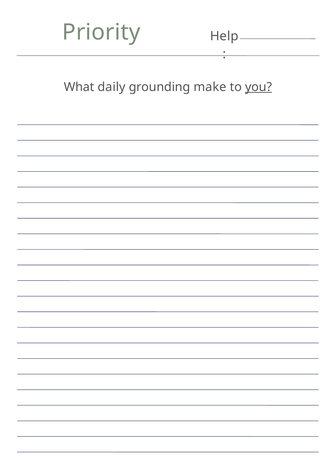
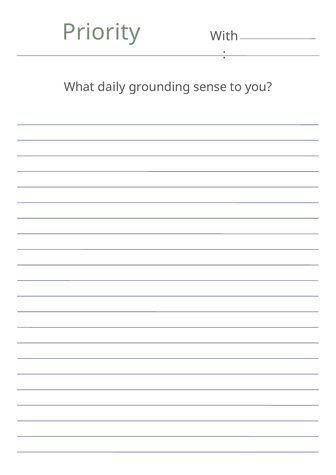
Help: Help -> With
make: make -> sense
you underline: present -> none
